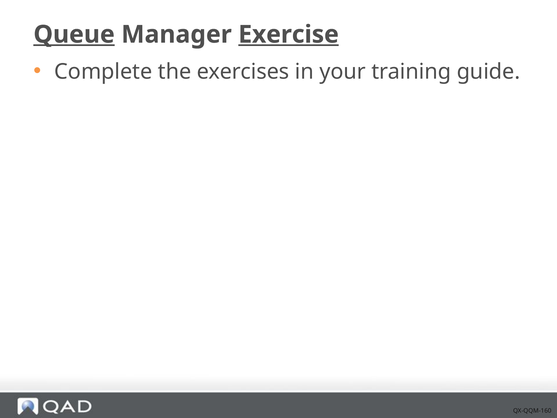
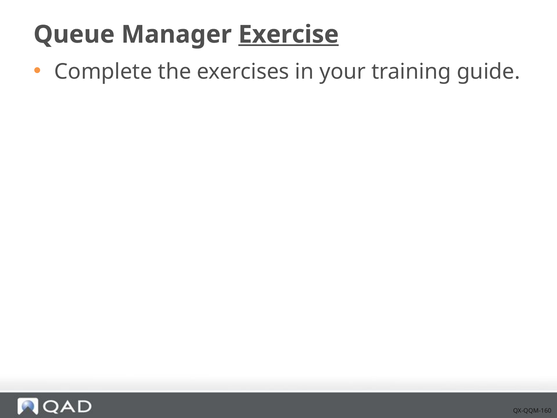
Queue underline: present -> none
